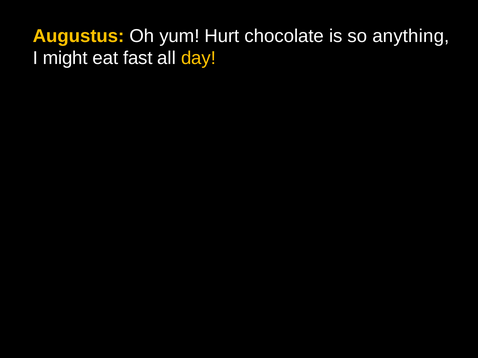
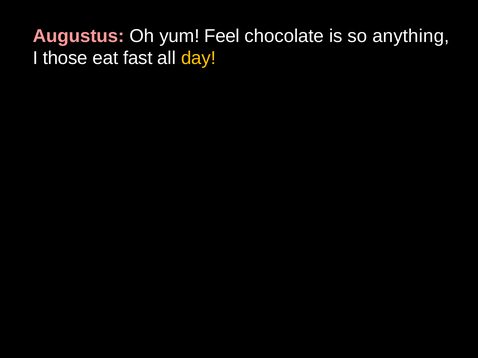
Augustus colour: yellow -> pink
Hurt: Hurt -> Feel
might: might -> those
